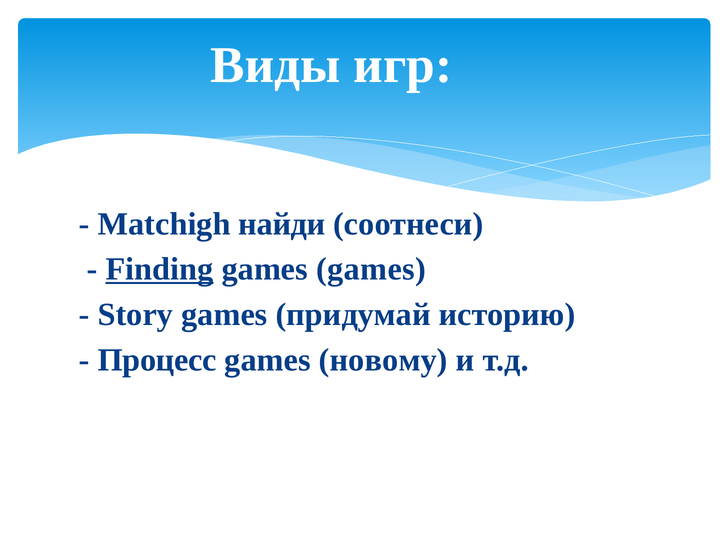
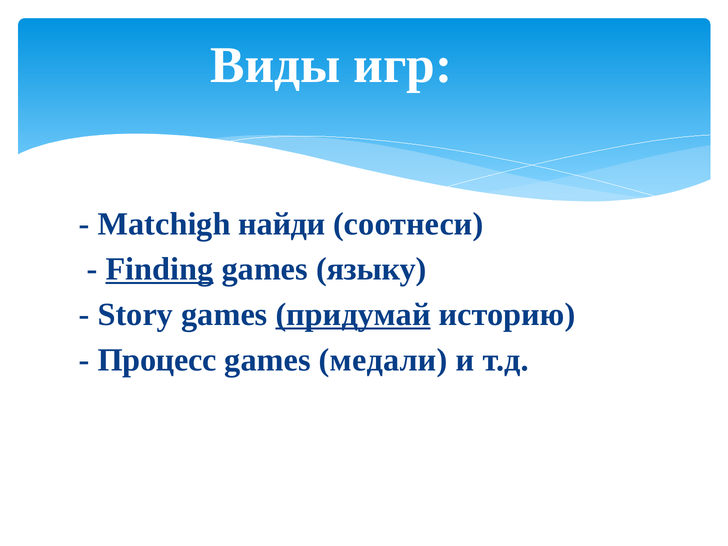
games games: games -> языку
придумай underline: none -> present
новому: новому -> медали
